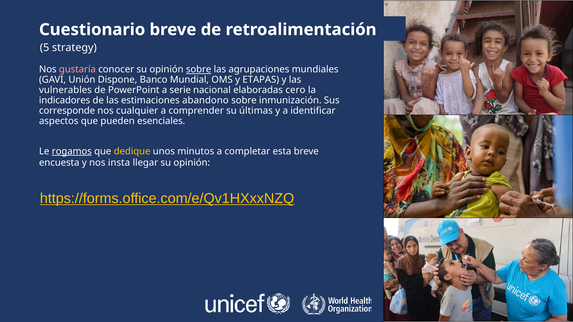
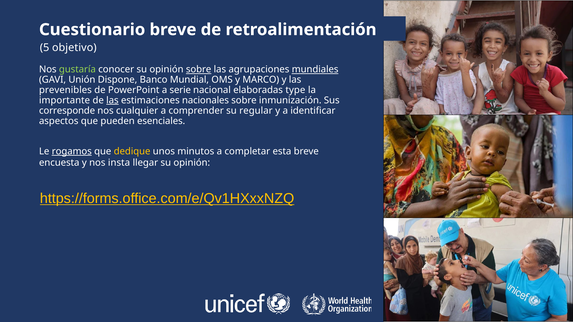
strategy: strategy -> objetivo
gustaría colour: pink -> light green
mundiales underline: none -> present
ETAPAS: ETAPAS -> MARCO
vulnerables: vulnerables -> prevenibles
cero: cero -> type
indicadores: indicadores -> importante
las at (112, 100) underline: none -> present
abandono: abandono -> nacionales
últimas: últimas -> regular
